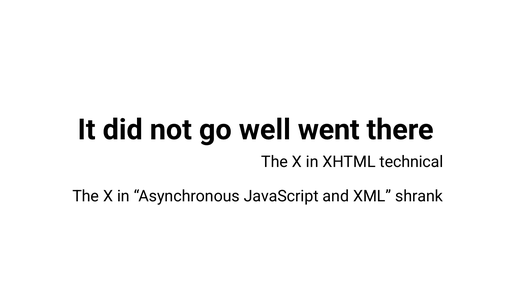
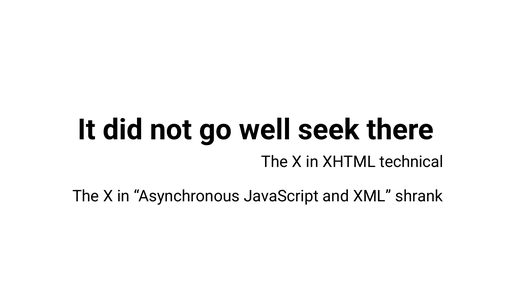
went: went -> seek
